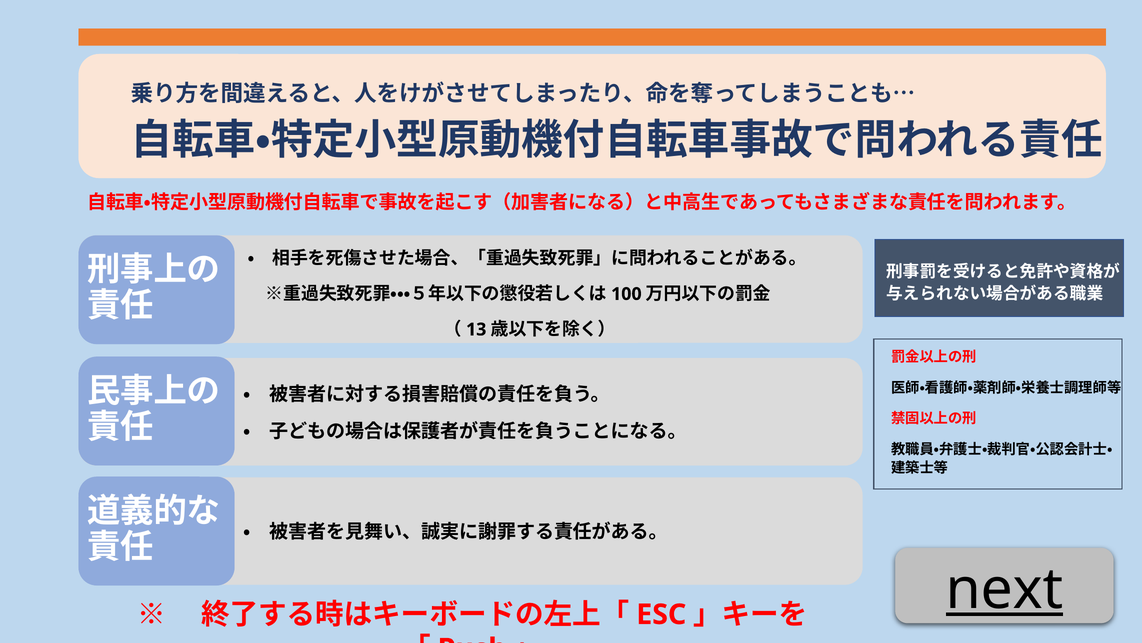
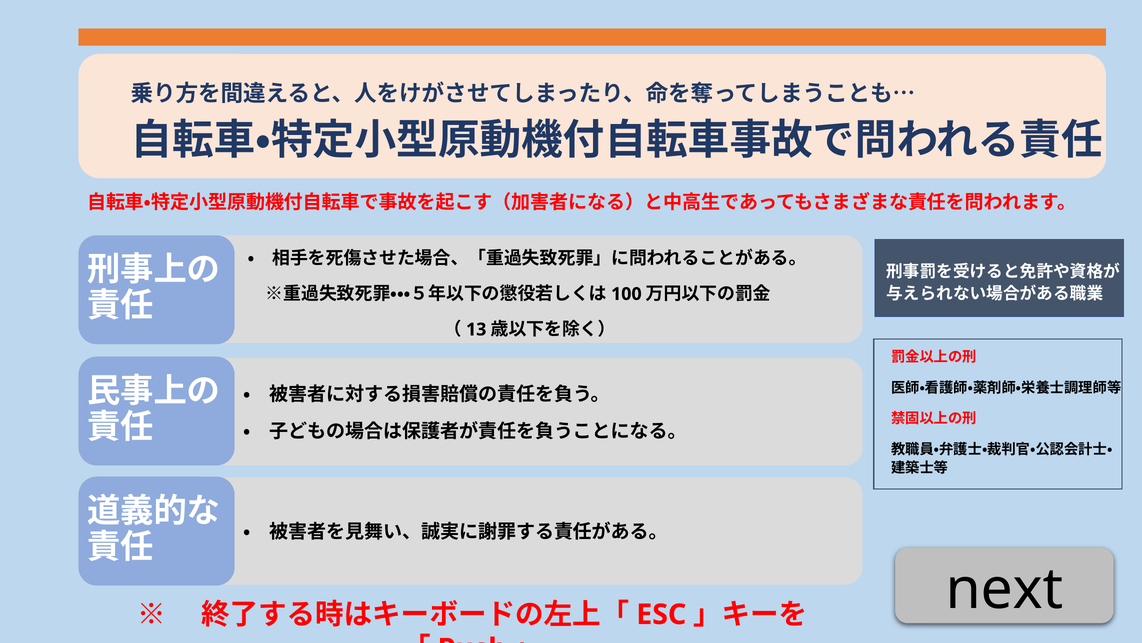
next underline: present -> none
